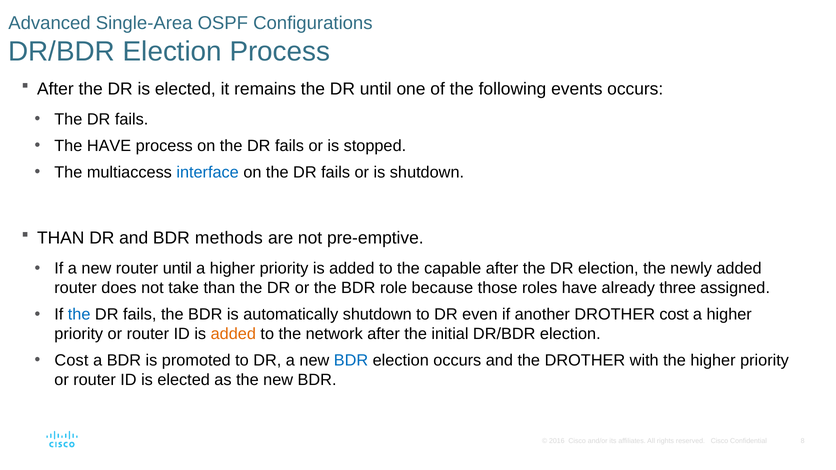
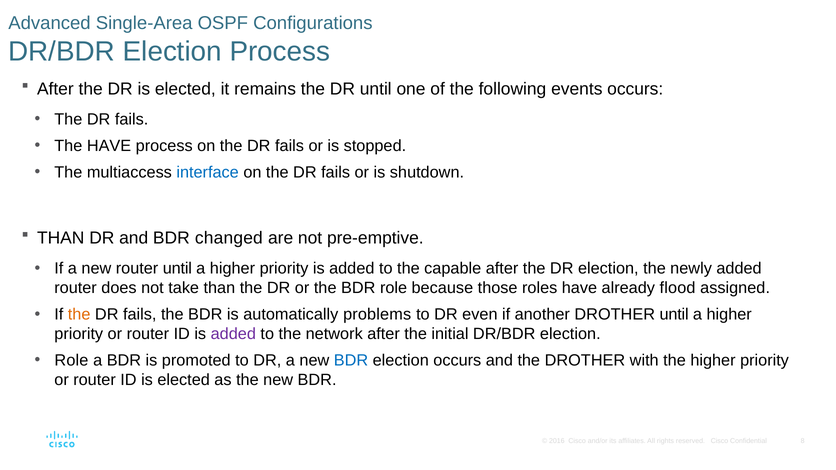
methods: methods -> changed
three: three -> flood
the at (79, 315) colour: blue -> orange
automatically shutdown: shutdown -> problems
DROTHER cost: cost -> until
added at (233, 334) colour: orange -> purple
Cost at (71, 361): Cost -> Role
